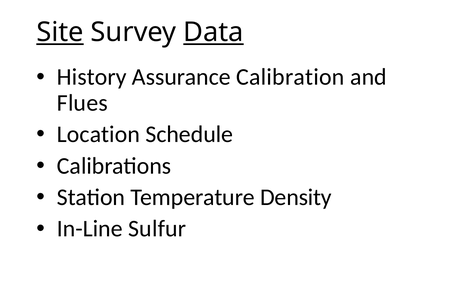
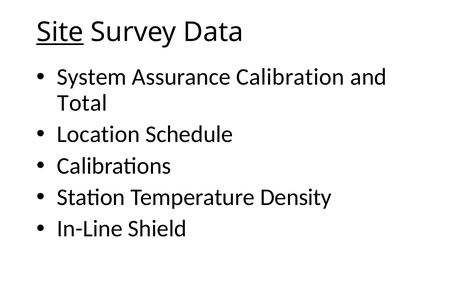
Data underline: present -> none
History: History -> System
Flues: Flues -> Total
Sulfur: Sulfur -> Shield
